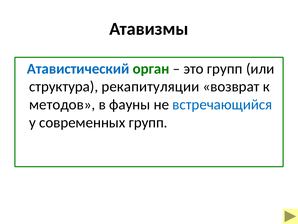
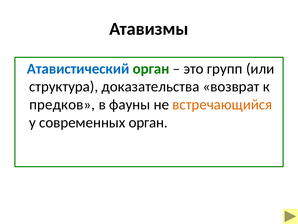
рекапитуляции: рекапитуляции -> доказательства
методов: методов -> предков
встречающийся colour: blue -> orange
современных групп: групп -> орган
